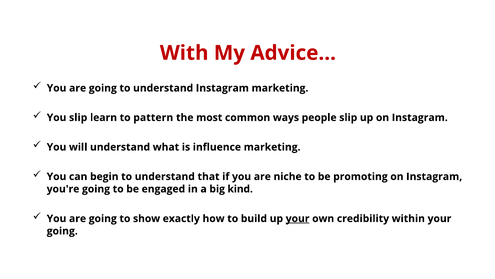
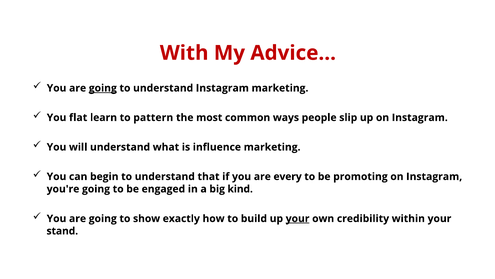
going at (103, 88) underline: none -> present
You slip: slip -> flat
niche: niche -> every
going at (62, 231): going -> stand
